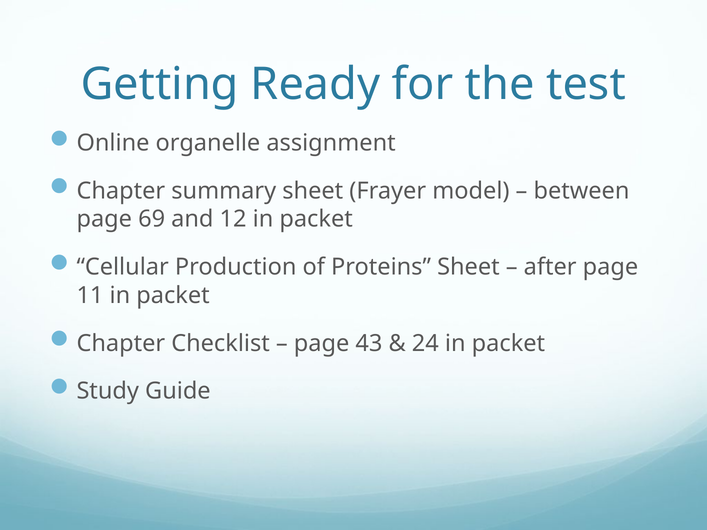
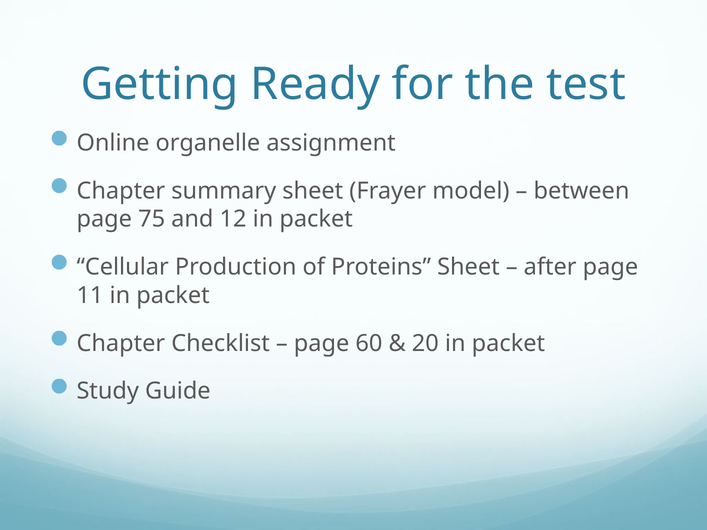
69: 69 -> 75
43: 43 -> 60
24: 24 -> 20
